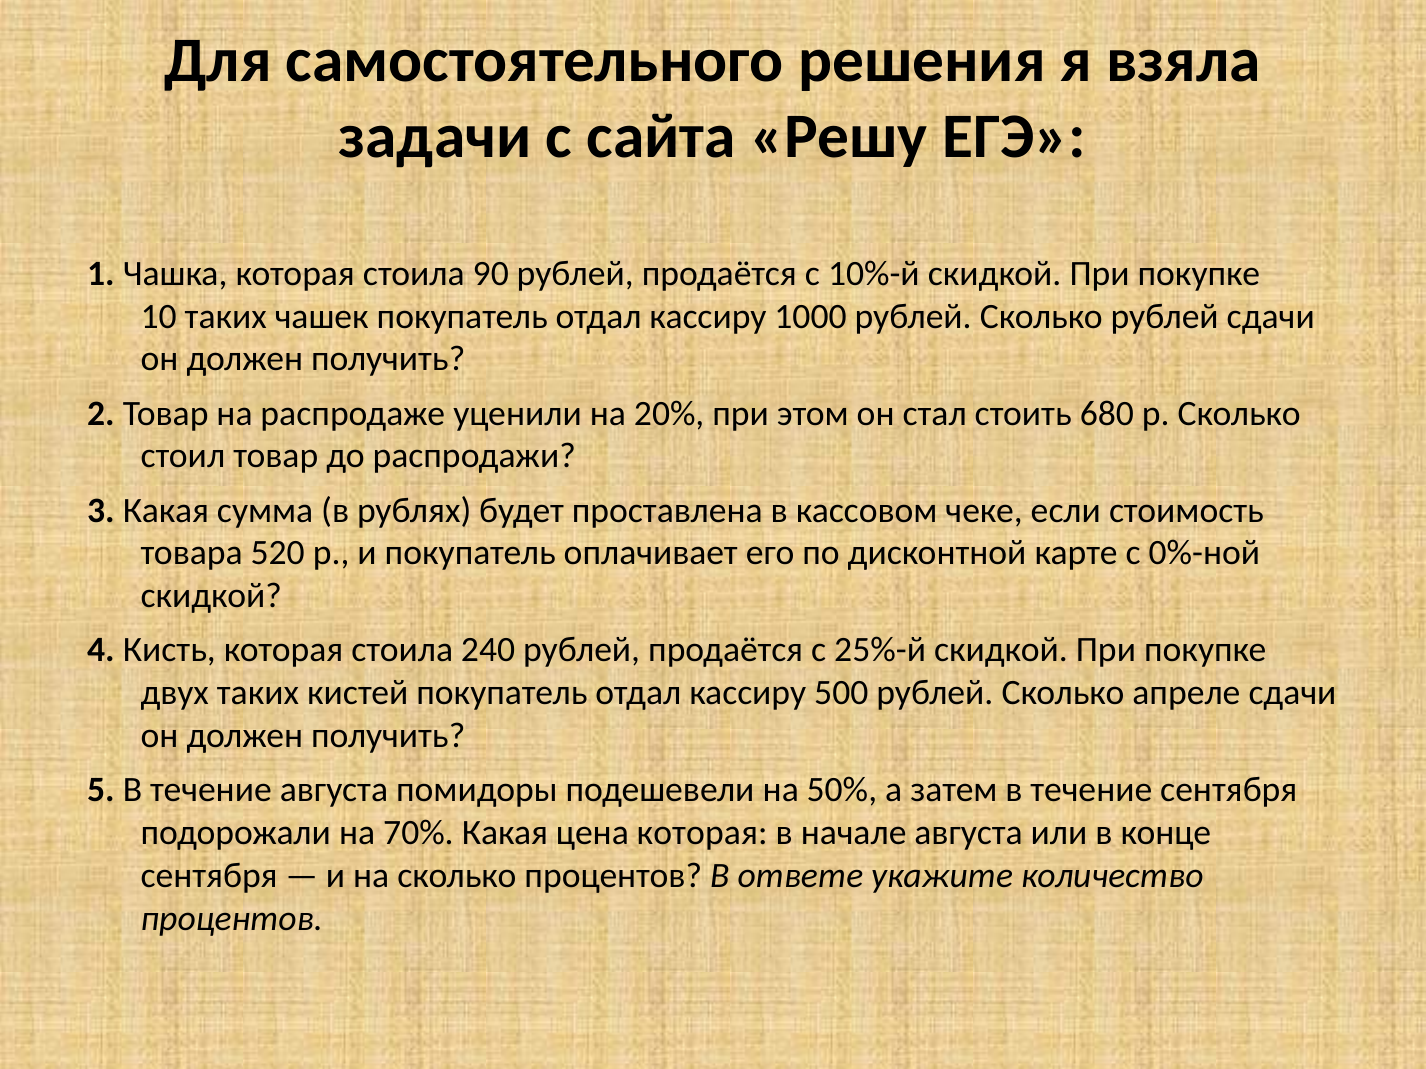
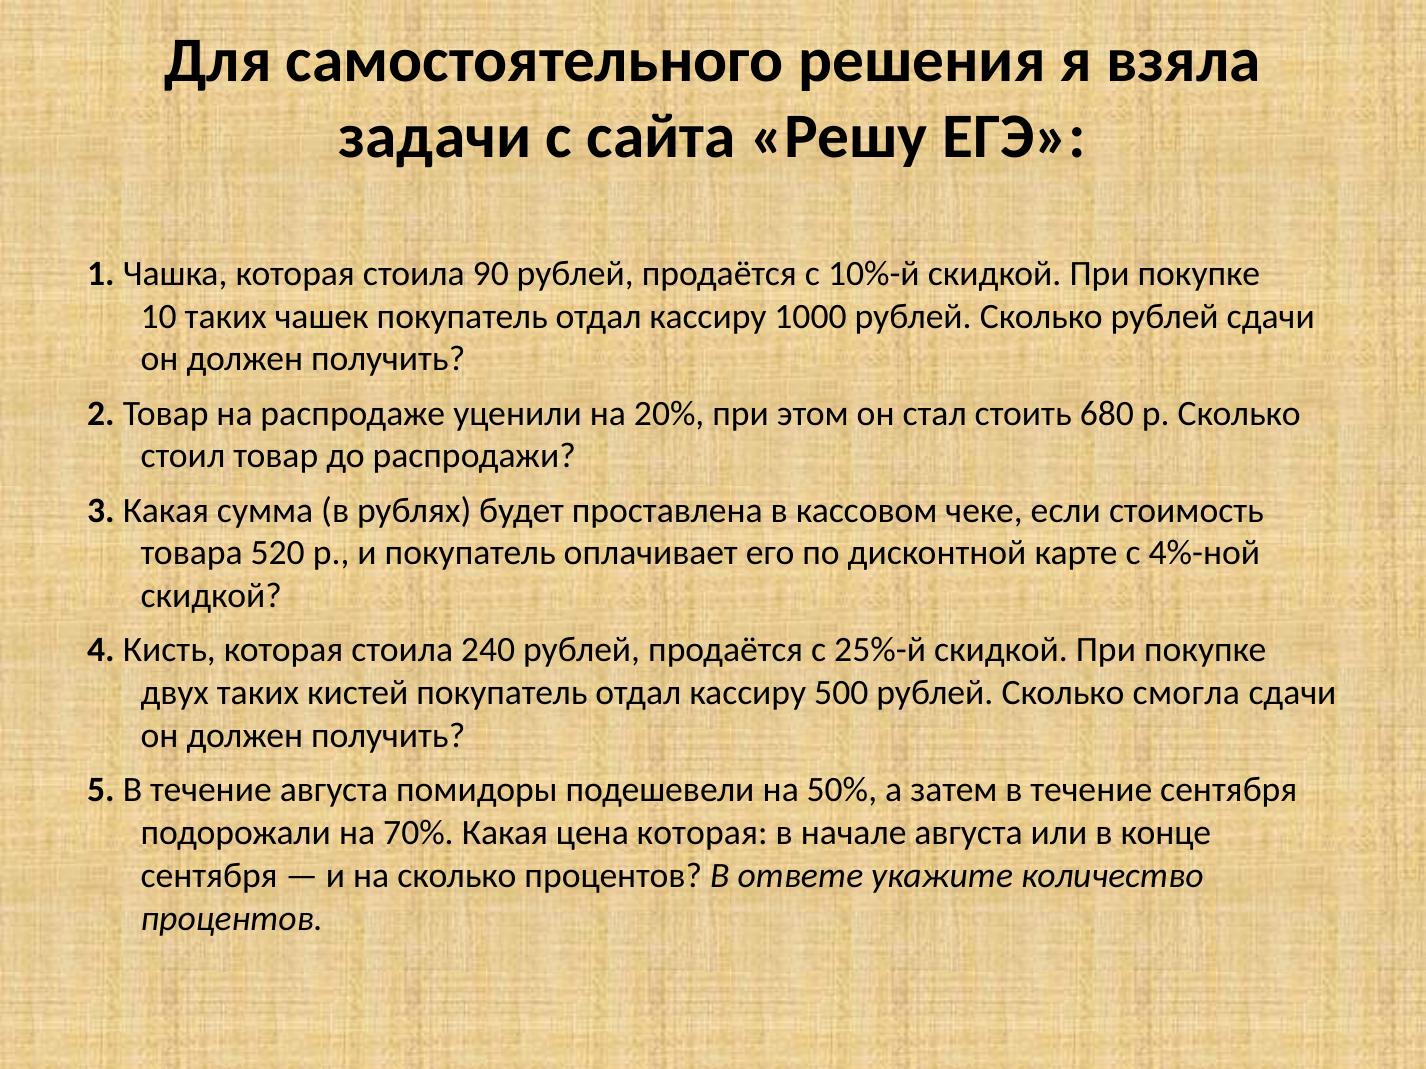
0%-ной: 0%-ной -> 4%-ной
апреле: апреле -> смогла
